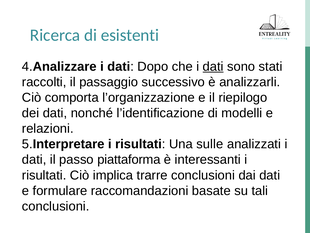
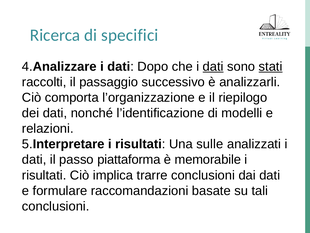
esistenti: esistenti -> specifici
stati underline: none -> present
interessanti: interessanti -> memorabile
